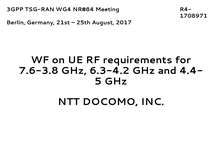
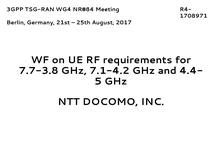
7.6-3.8: 7.6-3.8 -> 7.7-3.8
6.3-4.2: 6.3-4.2 -> 7.1-4.2
